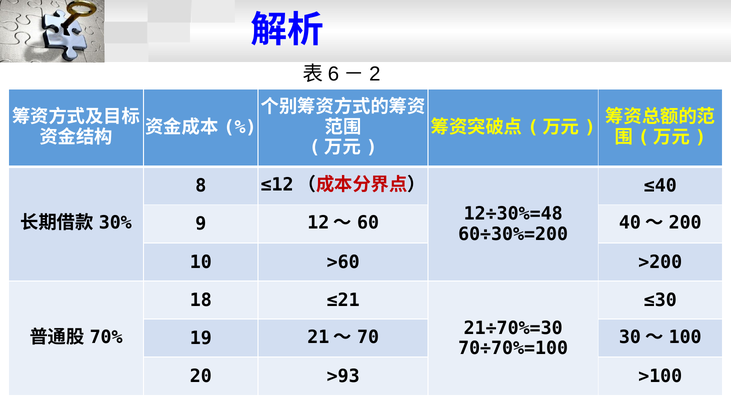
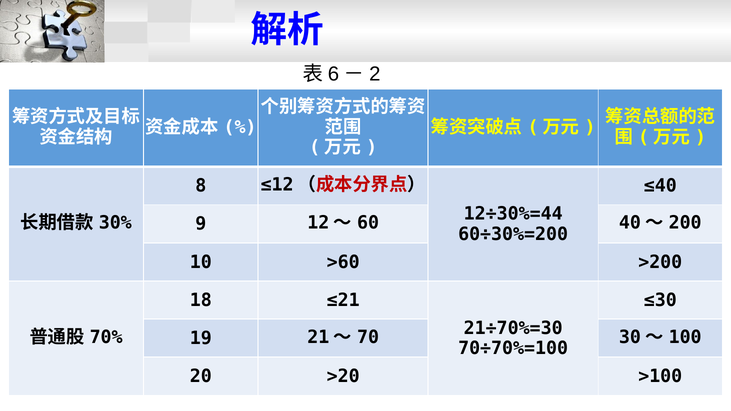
12÷30%=48: 12÷30%=48 -> 12÷30%=44
>93: >93 -> >20
